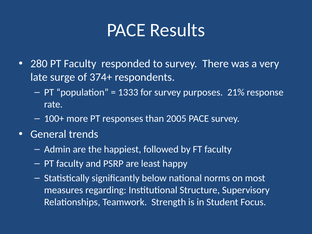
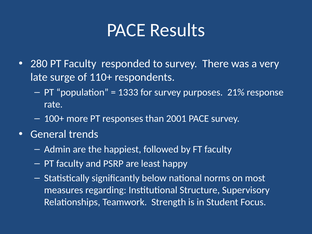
374+: 374+ -> 110+
2005: 2005 -> 2001
